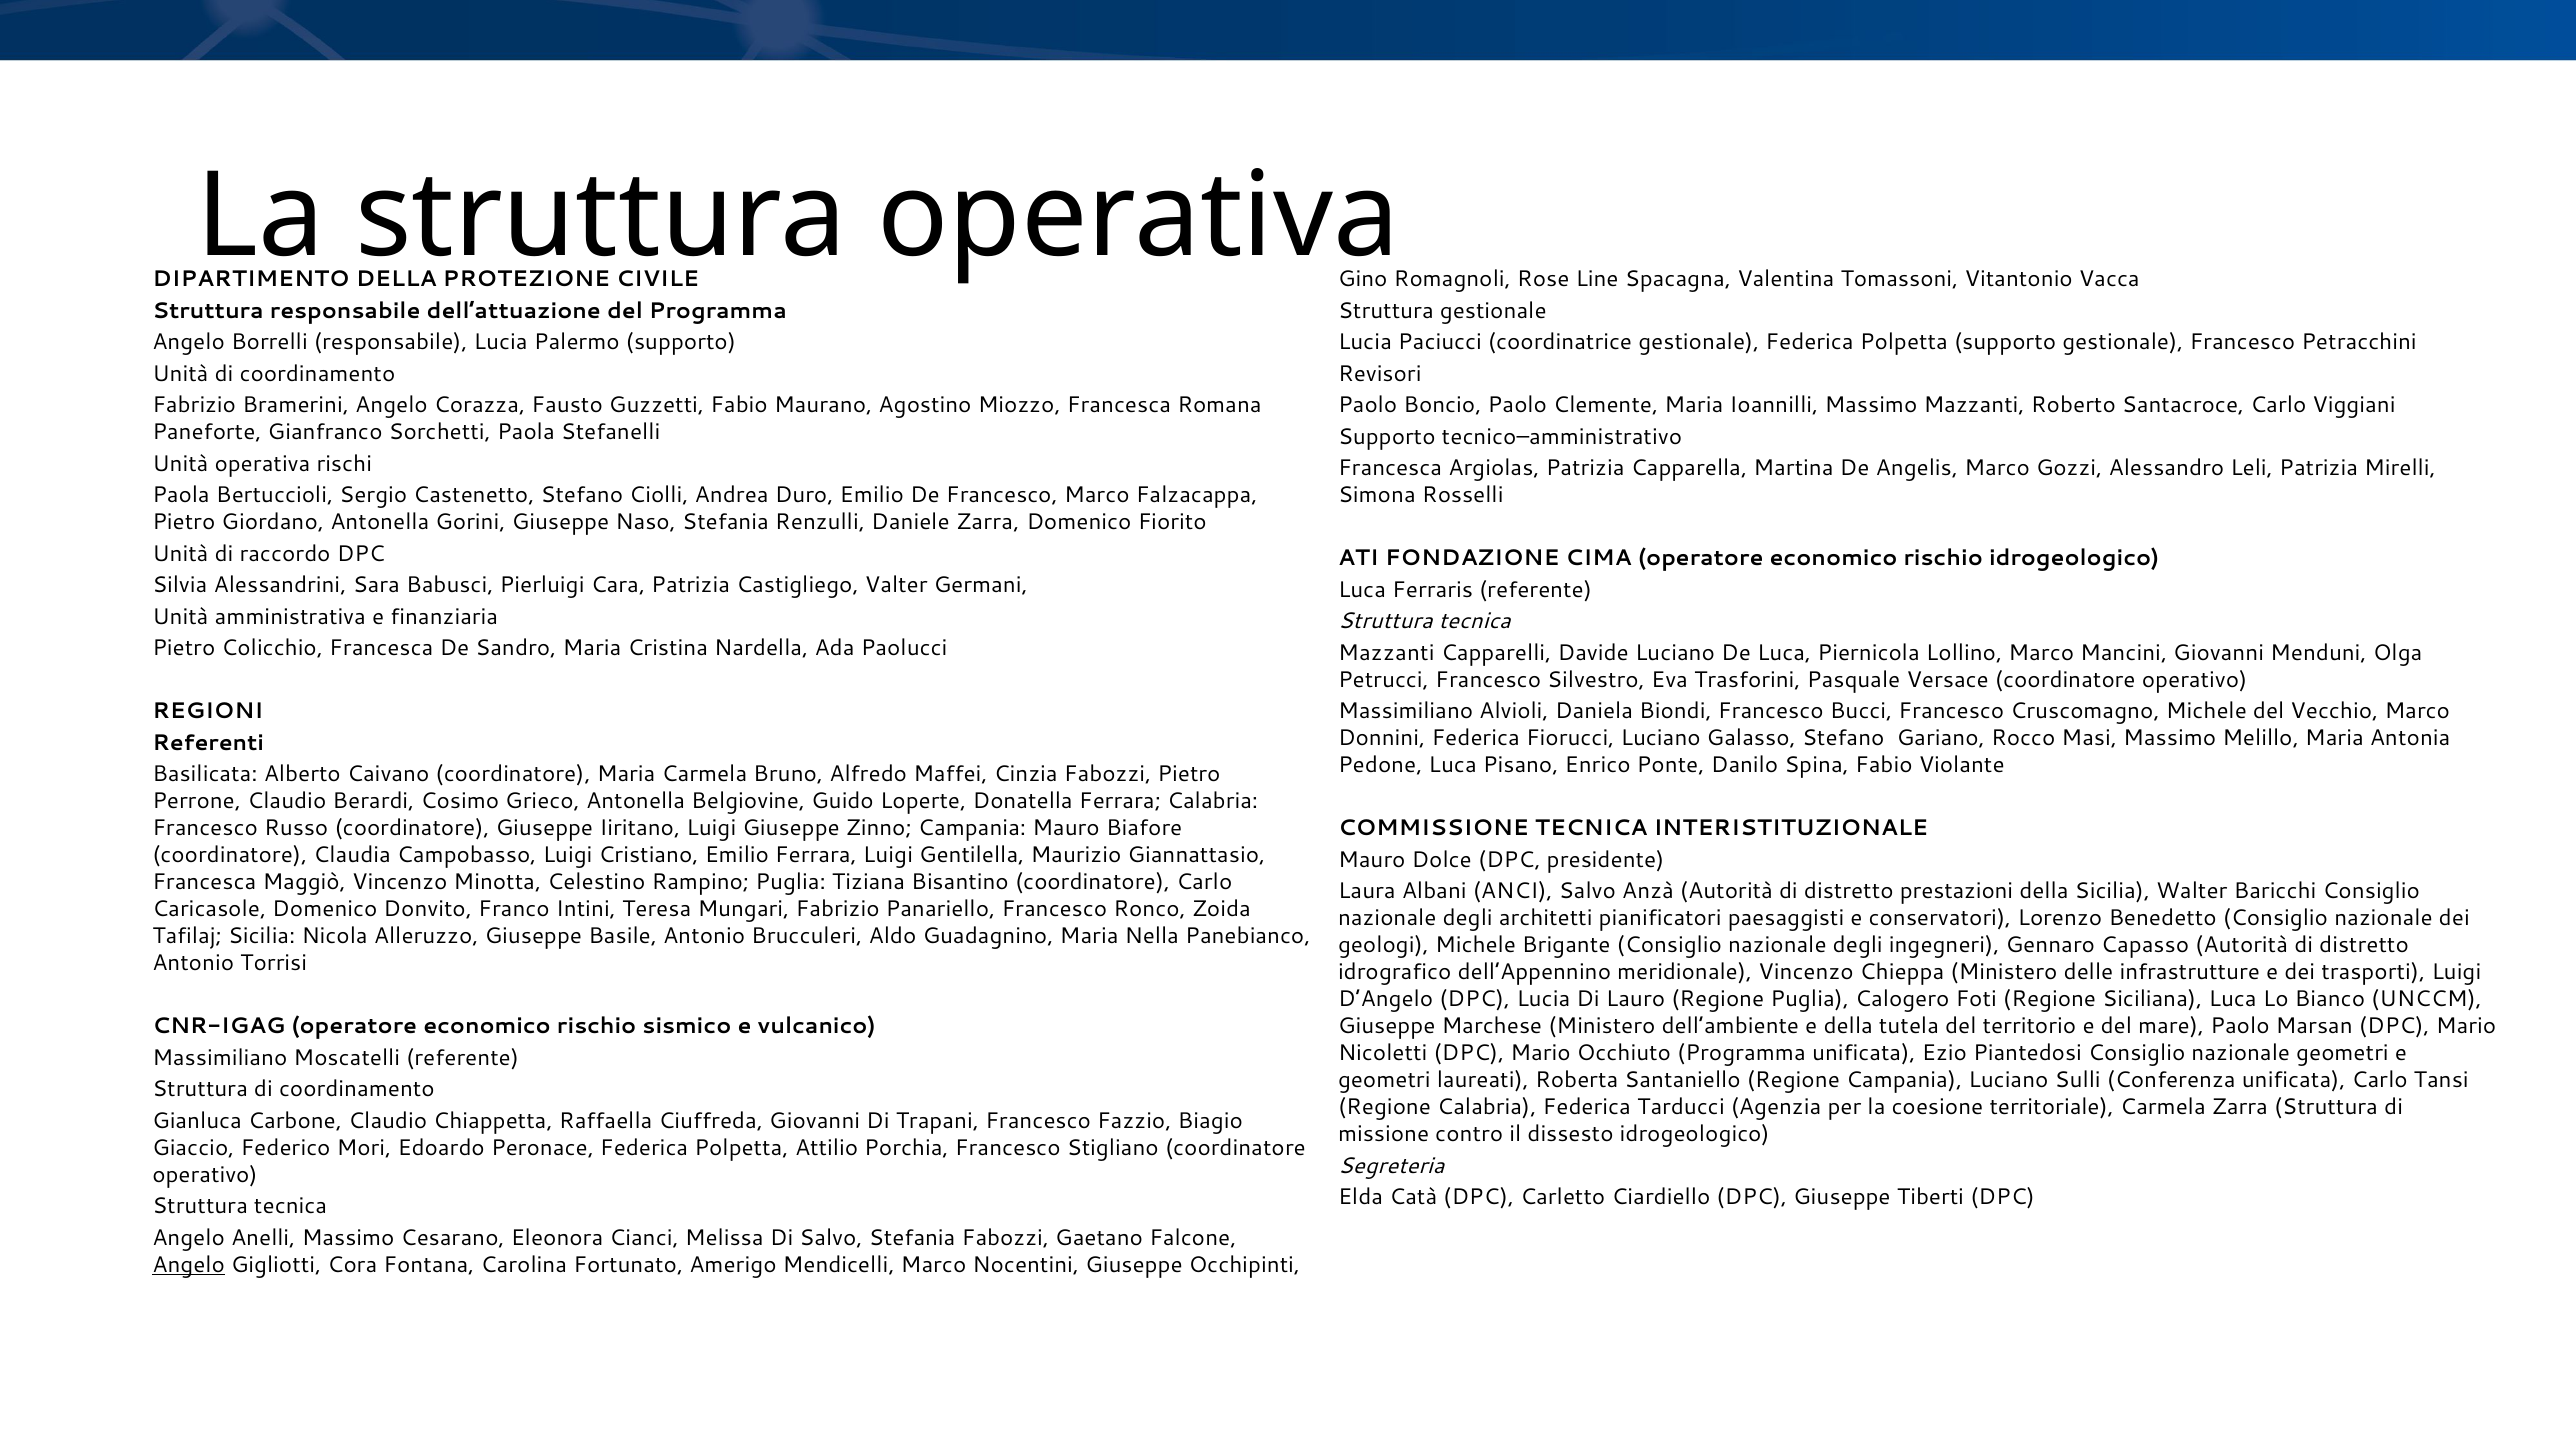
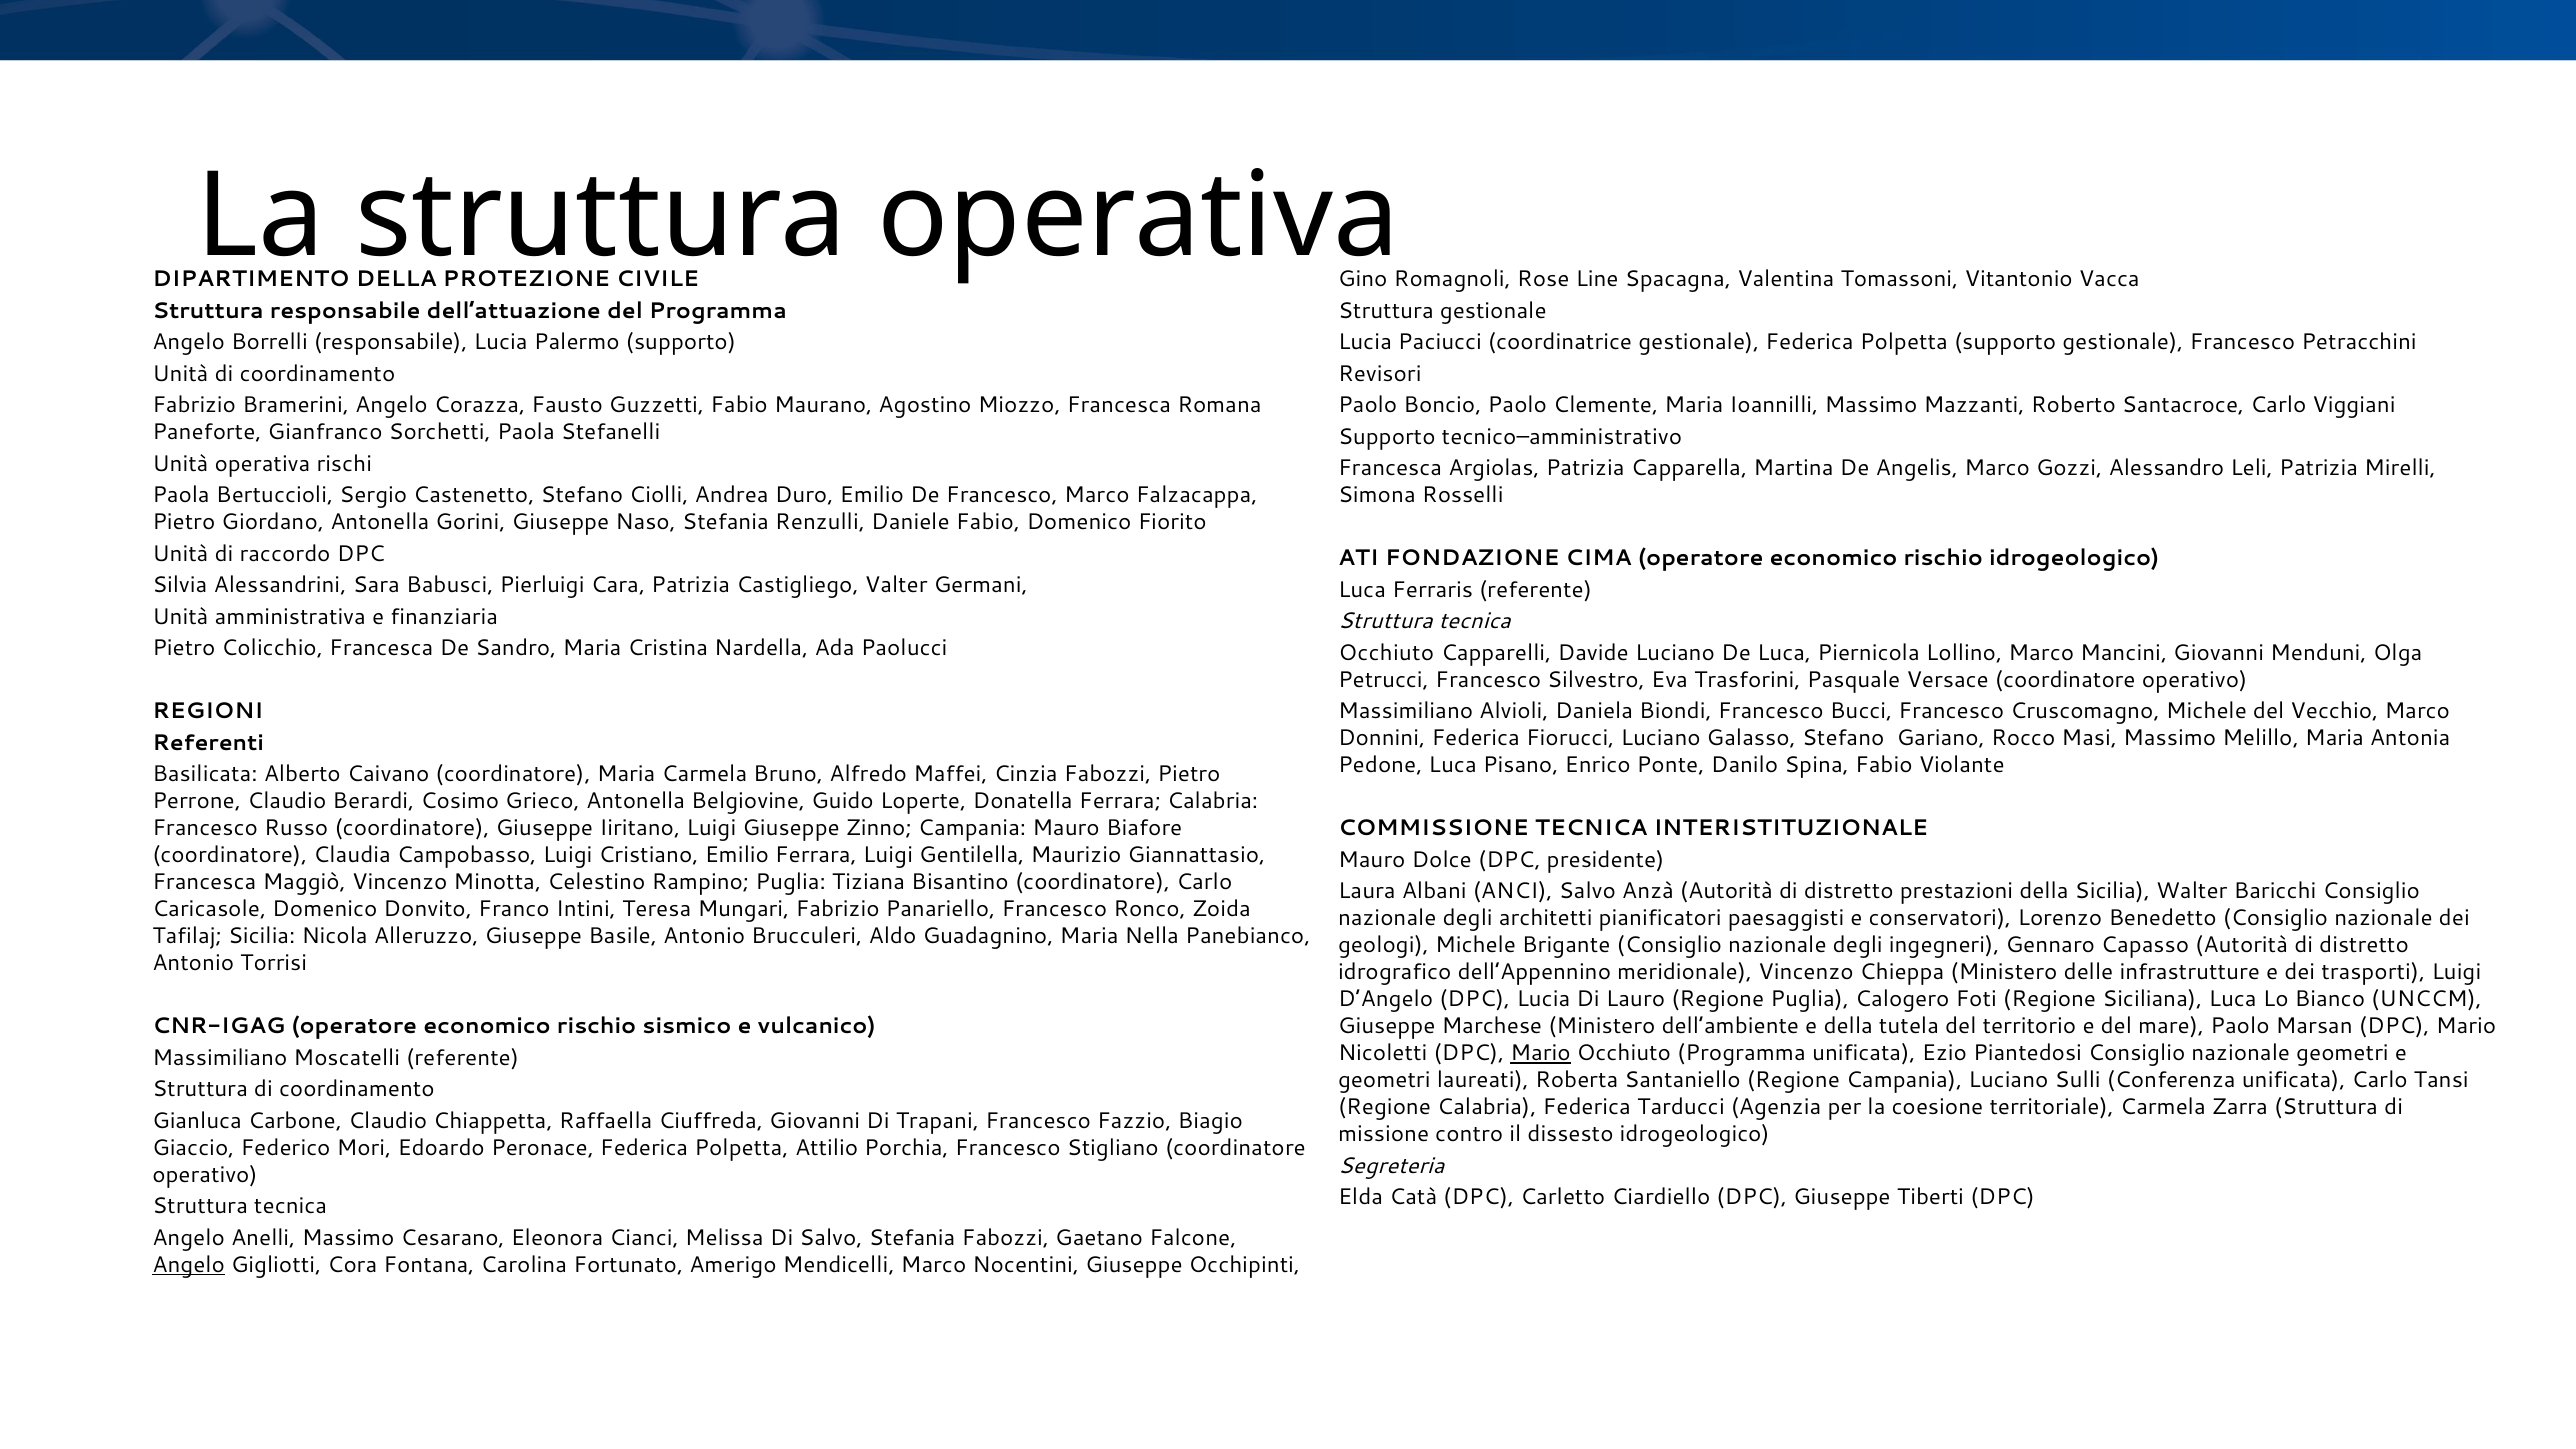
Daniele Zarra: Zarra -> Fabio
Mazzanti at (1386, 653): Mazzanti -> Occhiuto
Mario at (1541, 1053) underline: none -> present
